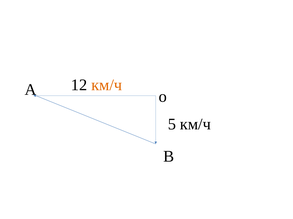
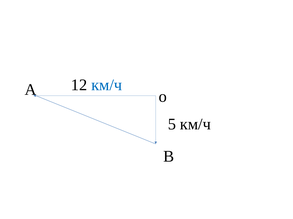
км/ч at (107, 85) colour: orange -> blue
